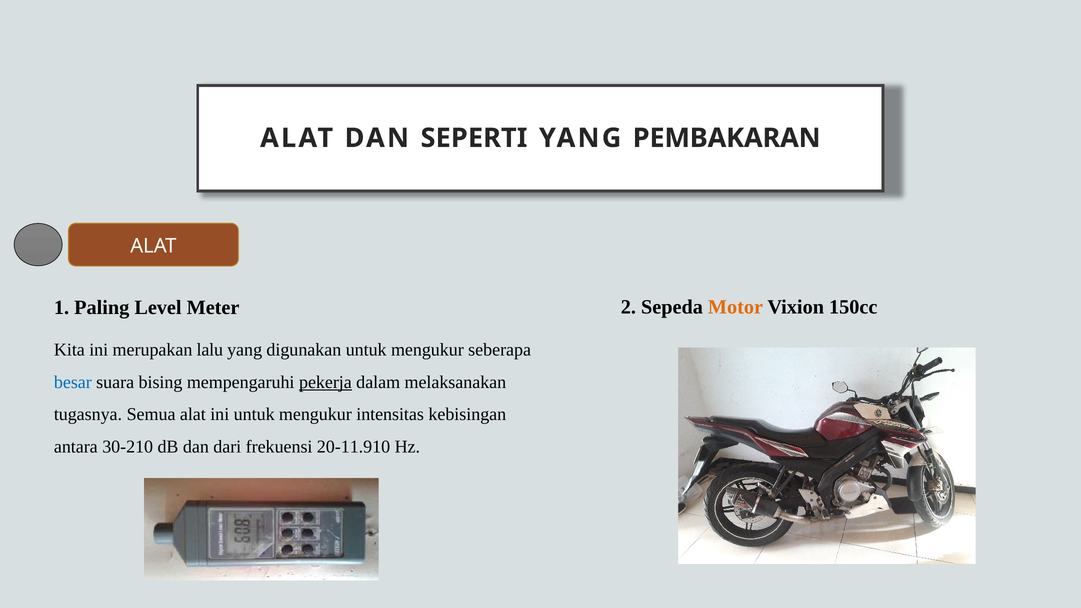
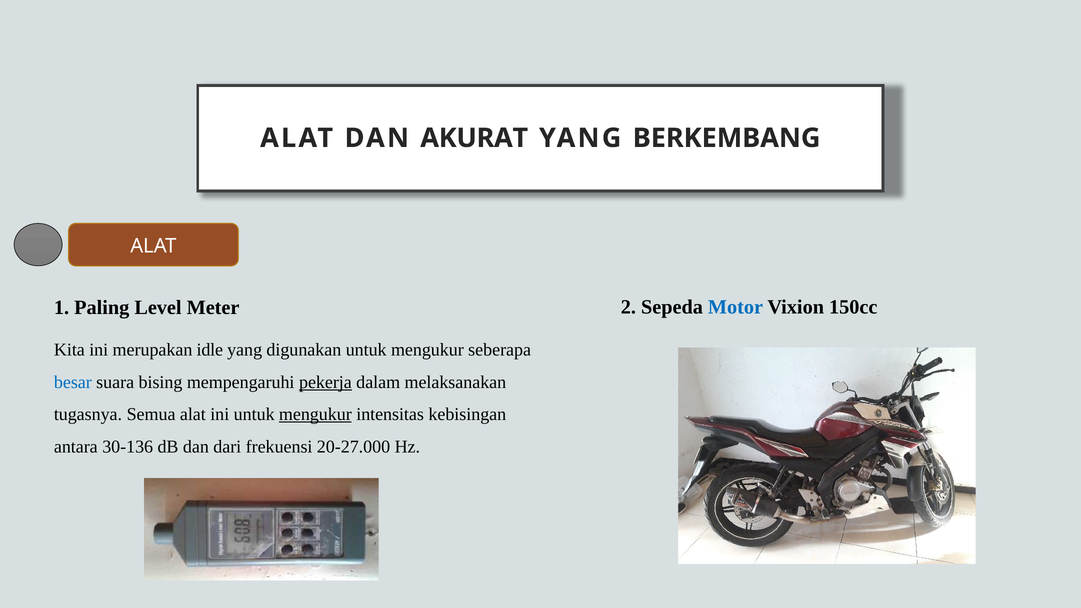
SEPERTI: SEPERTI -> AKURAT
PEMBAKARAN: PEMBAKARAN -> BERKEMBANG
Motor colour: orange -> blue
lalu: lalu -> idle
mengukur at (315, 414) underline: none -> present
30-210: 30-210 -> 30-136
20-11.910: 20-11.910 -> 20-27.000
